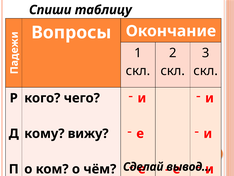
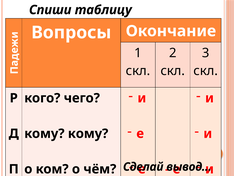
кому вижу: вижу -> кому
